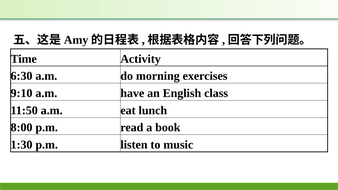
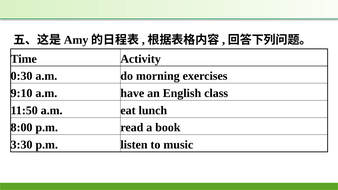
6:30: 6:30 -> 0:30
1:30: 1:30 -> 3:30
